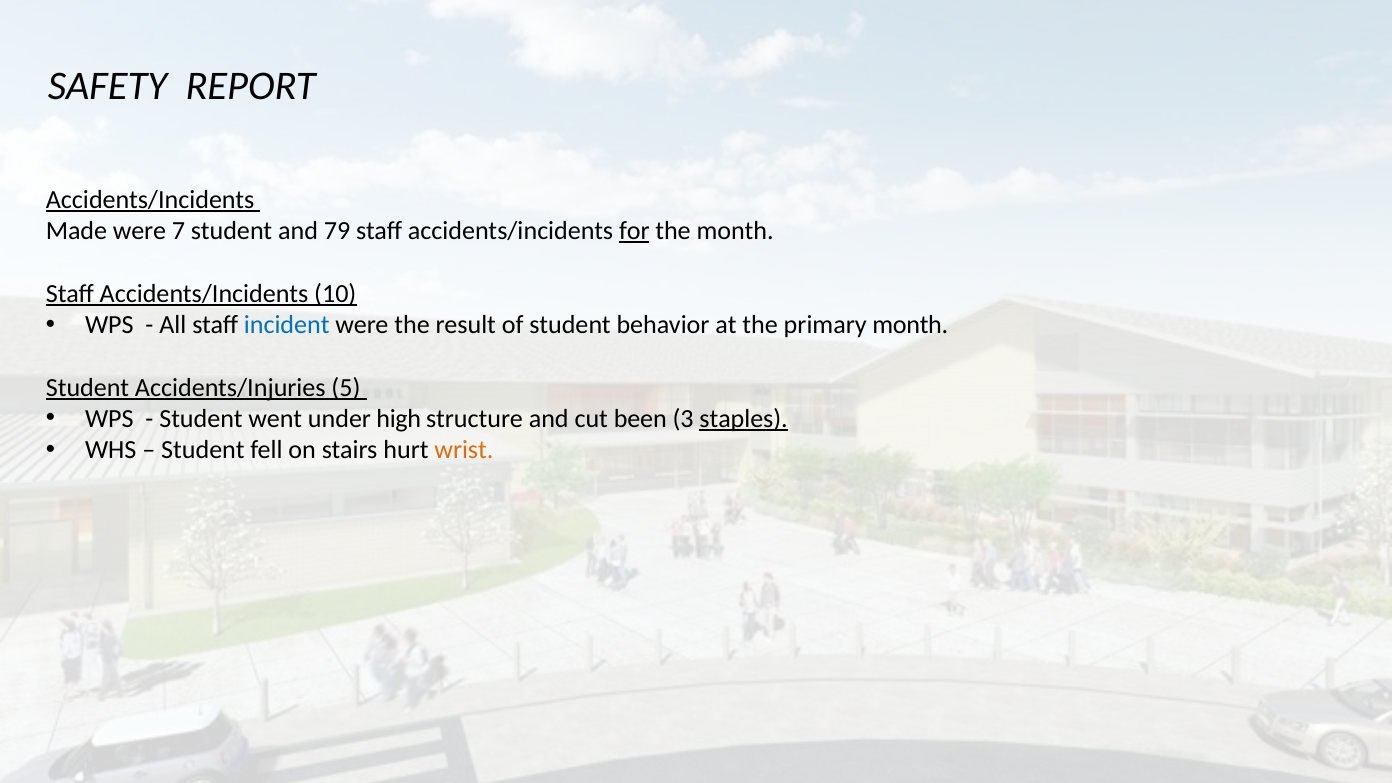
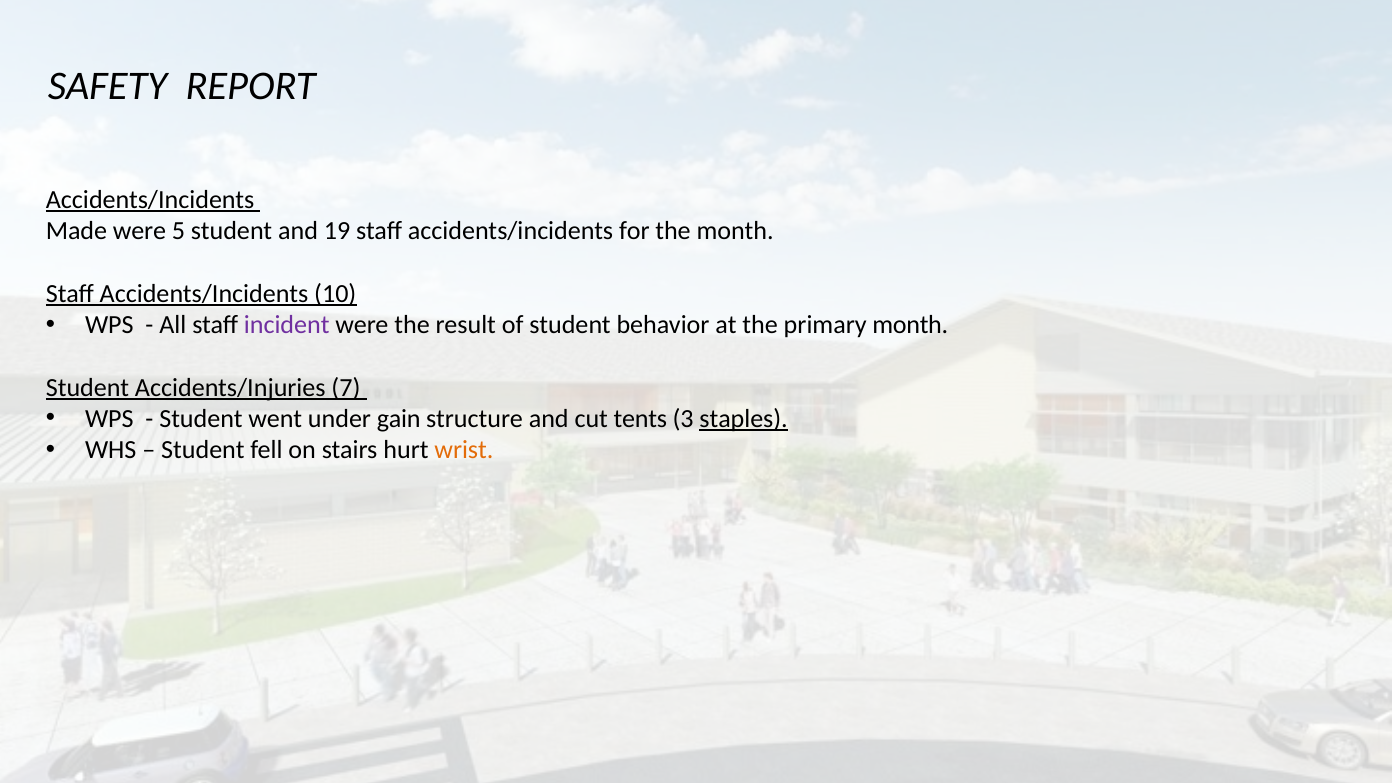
7: 7 -> 5
79: 79 -> 19
for underline: present -> none
incident colour: blue -> purple
5: 5 -> 7
high: high -> gain
been: been -> tents
